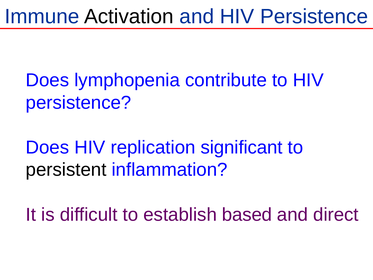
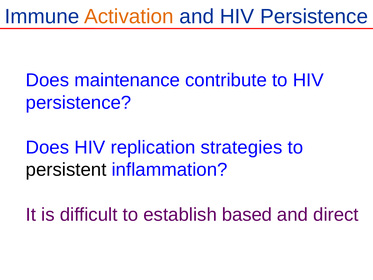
Activation colour: black -> orange
lymphopenia: lymphopenia -> maintenance
significant: significant -> strategies
